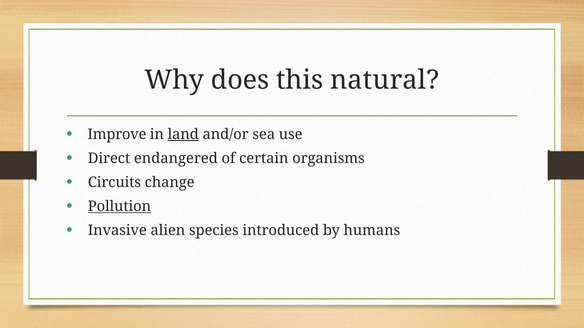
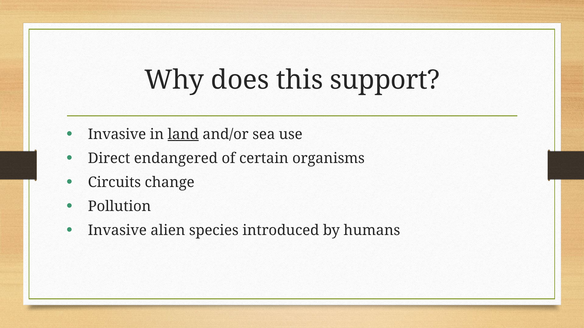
natural: natural -> support
Improve at (117, 134): Improve -> Invasive
Pollution underline: present -> none
